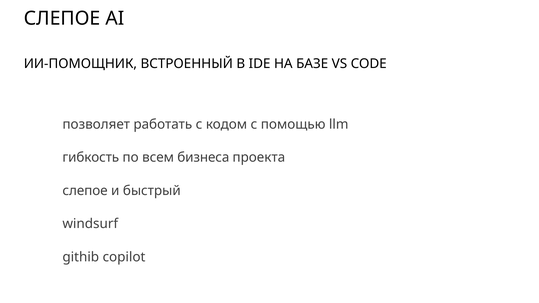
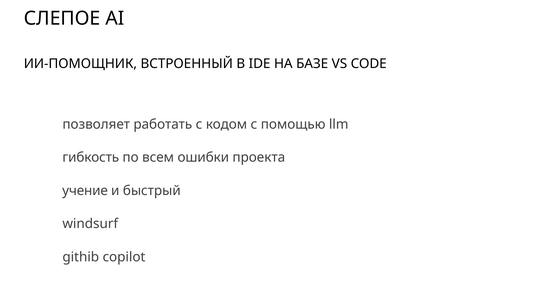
бизнеса: бизнеса -> ошибки
слепое at (85, 191): слепое -> учение
